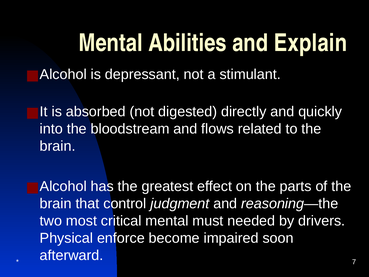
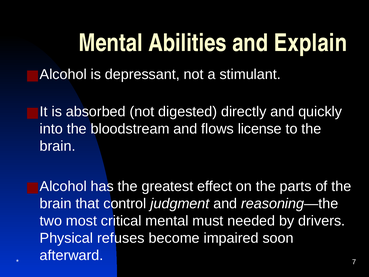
related: related -> license
enforce: enforce -> refuses
